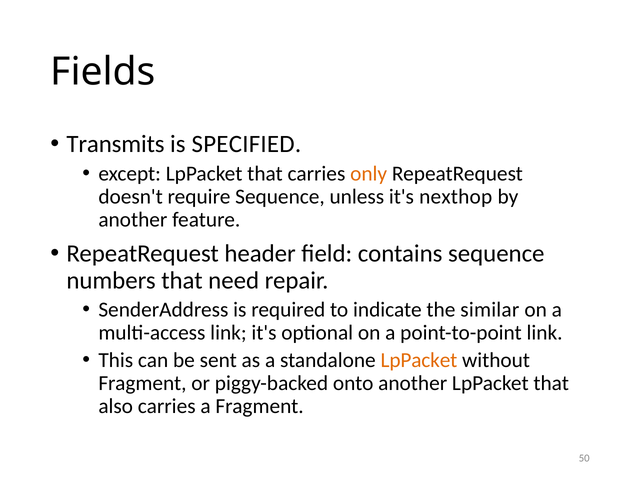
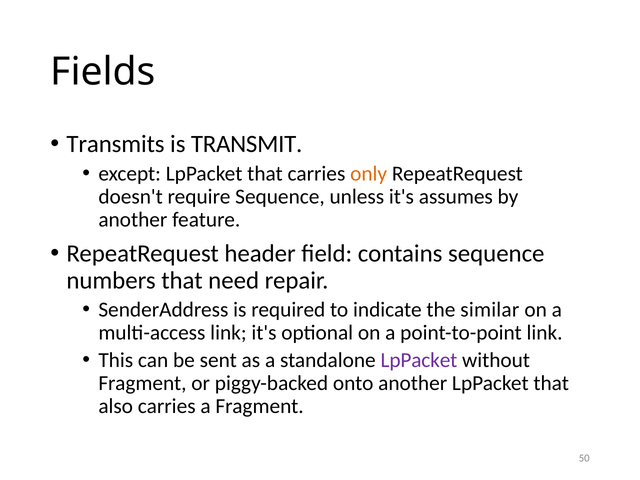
SPECIFIED: SPECIFIED -> TRANSMIT
nexthop: nexthop -> assumes
LpPacket at (419, 360) colour: orange -> purple
